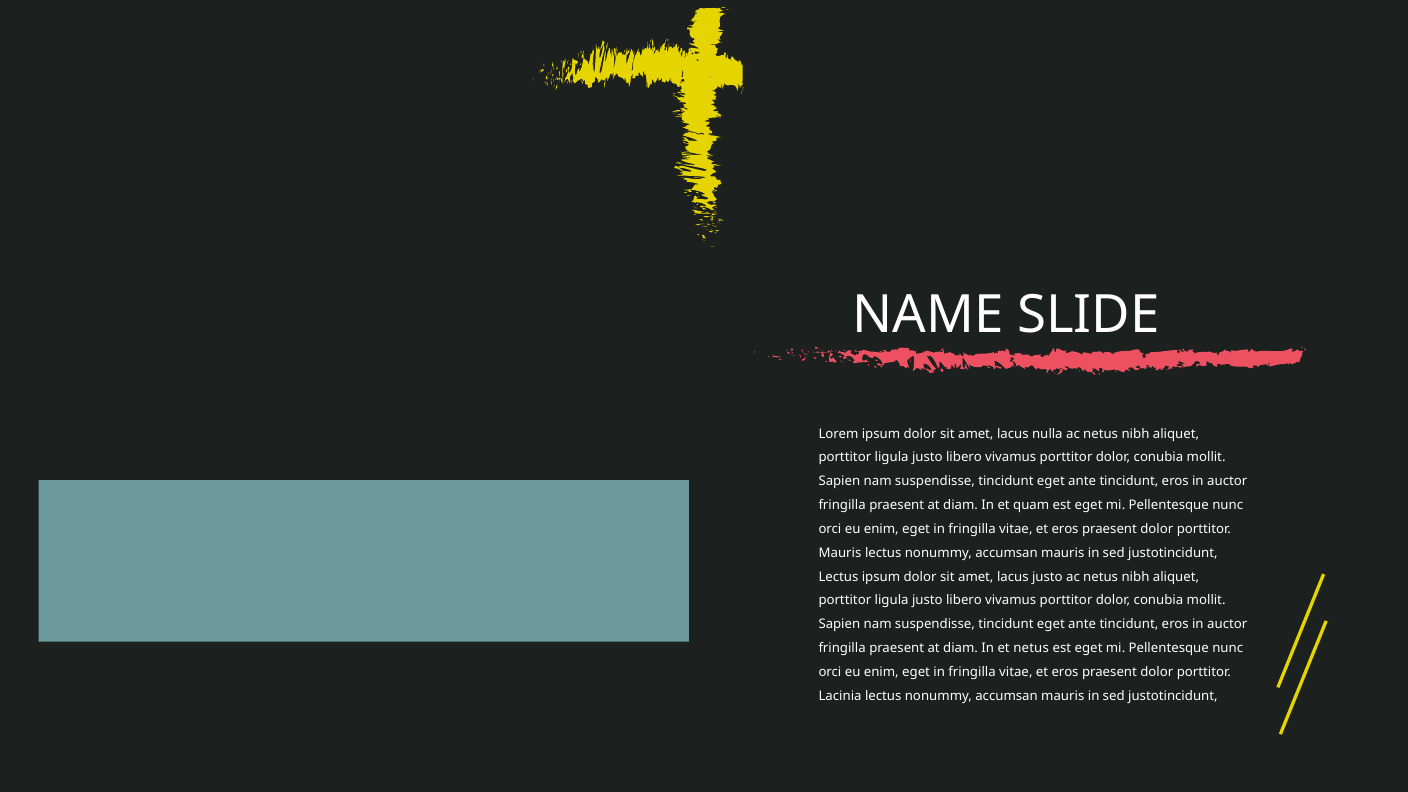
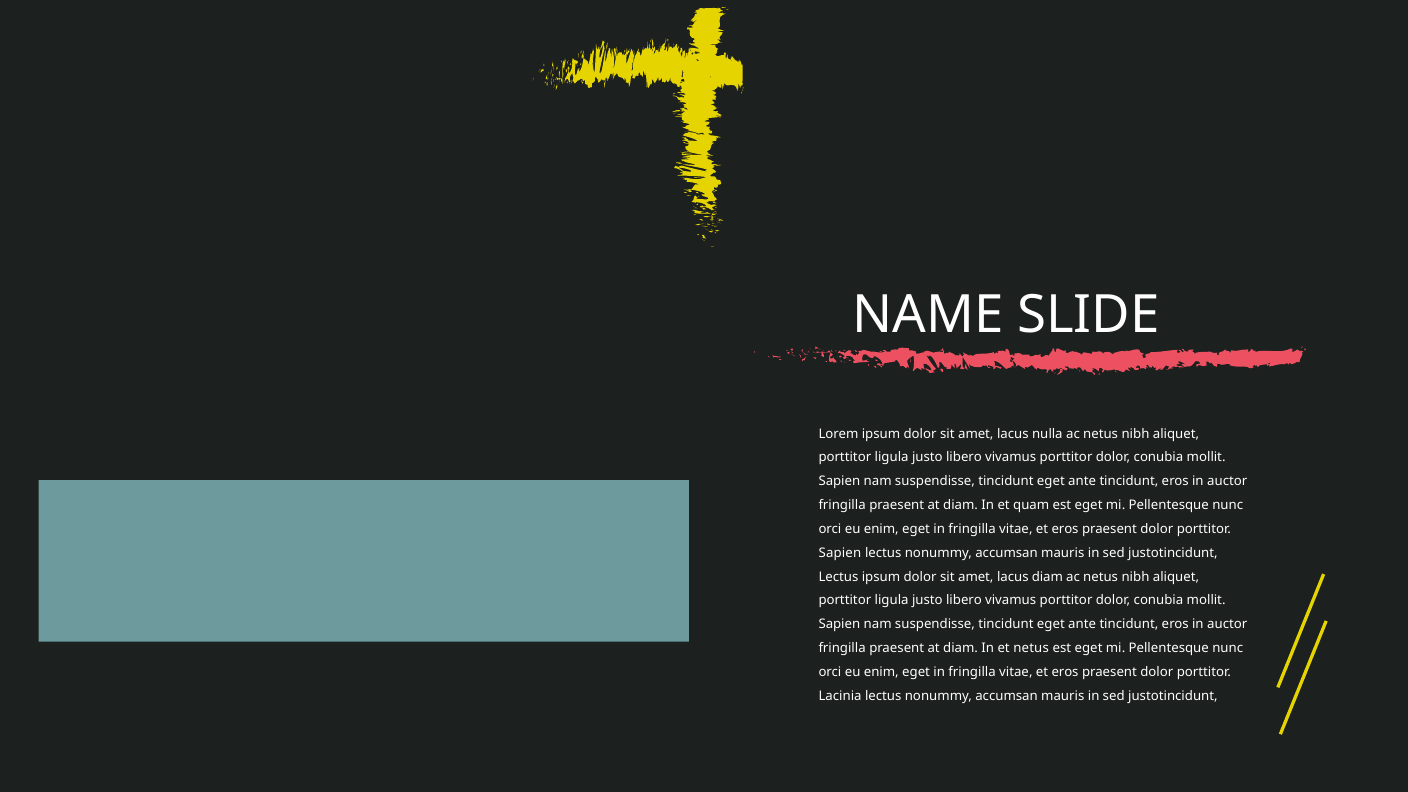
Mauris at (840, 553): Mauris -> Sapien
lacus justo: justo -> diam
